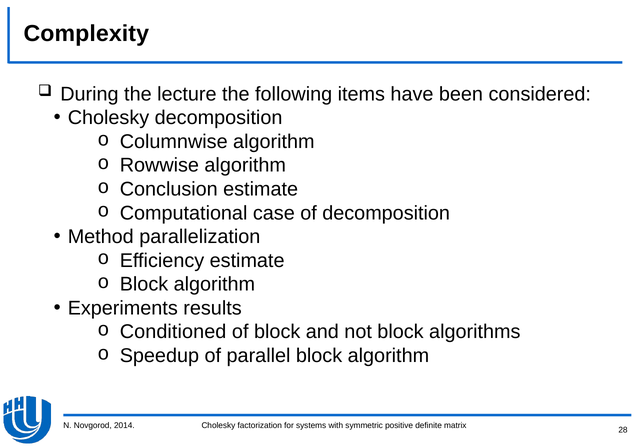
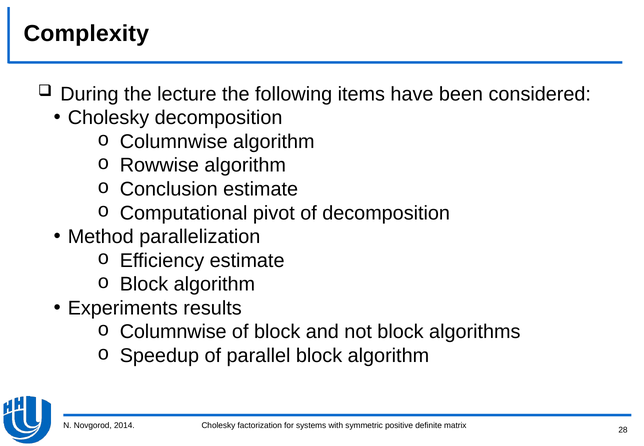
case: case -> pivot
Conditioned at (173, 332): Conditioned -> Columnwise
